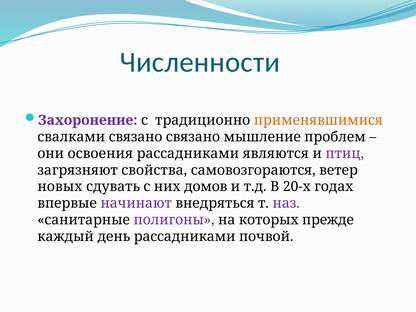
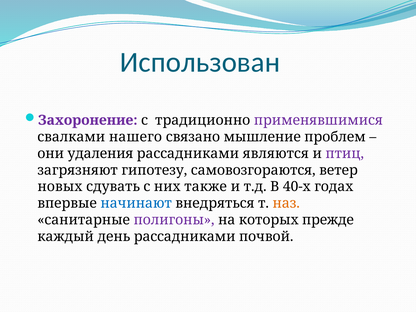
Численности: Численности -> Использован
применявшимися colour: orange -> purple
свалками связано: связано -> нашего
освоения: освоения -> удаления
свойства: свойства -> гипотезу
домов: домов -> также
20-х: 20-х -> 40-х
начинают colour: purple -> blue
наз colour: purple -> orange
